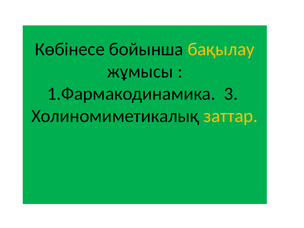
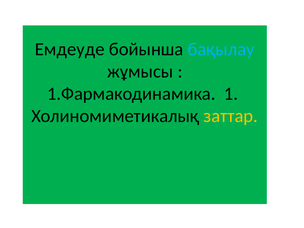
Көбінесе: Көбінесе -> Емдеуде
бақылау colour: yellow -> light blue
3: 3 -> 1
